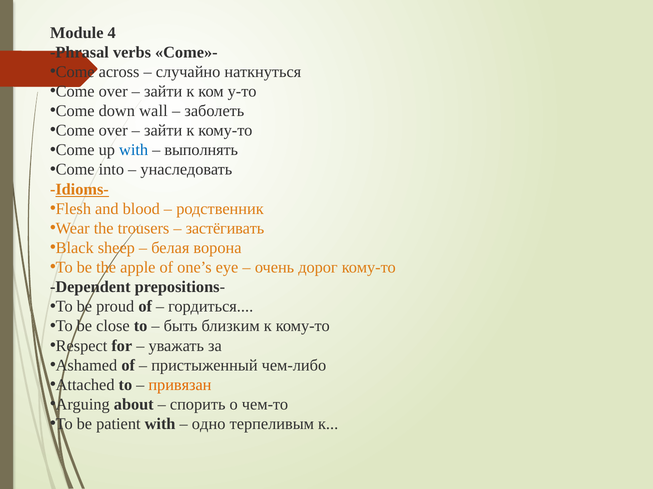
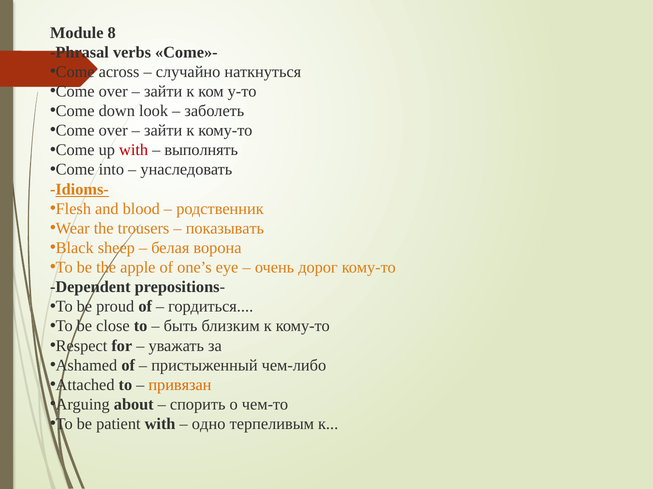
4: 4 -> 8
wall: wall -> look
with at (134, 150) colour: blue -> red
застёгивать: застёгивать -> показывать
